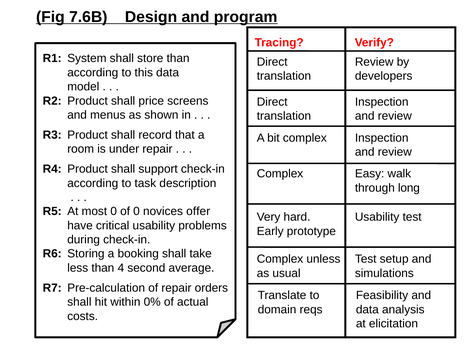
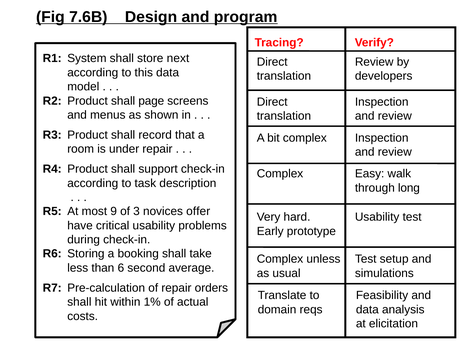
store than: than -> next
price: price -> page
most 0: 0 -> 9
of 0: 0 -> 3
4: 4 -> 6
0%: 0% -> 1%
